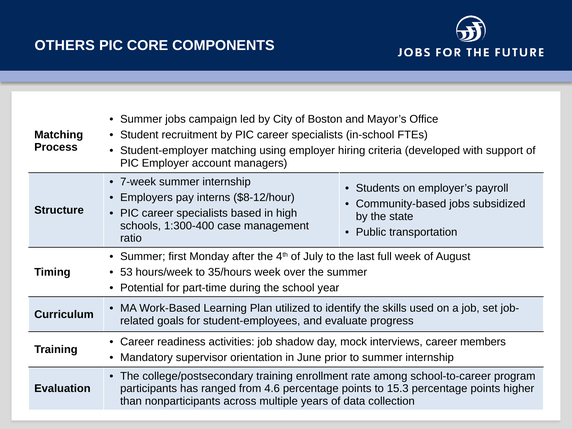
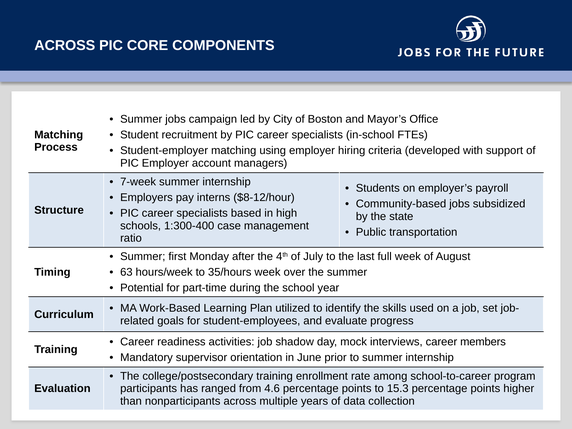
OTHERS at (65, 45): OTHERS -> ACROSS
53: 53 -> 63
